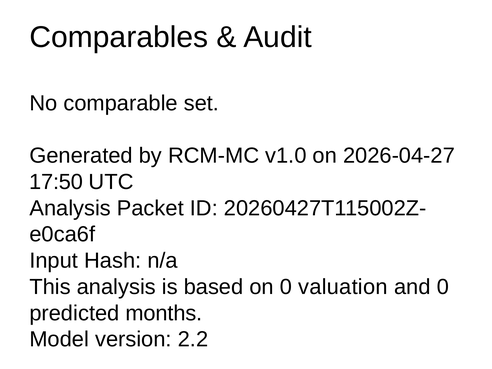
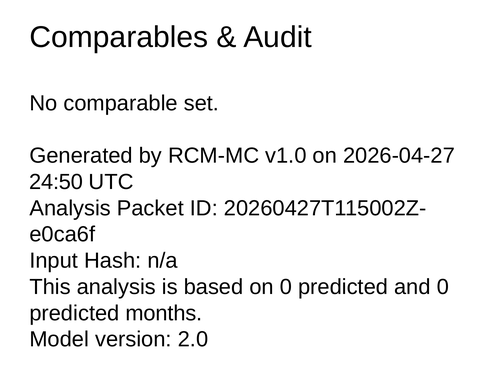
17:50: 17:50 -> 24:50
on 0 valuation: valuation -> predicted
2.2: 2.2 -> 2.0
